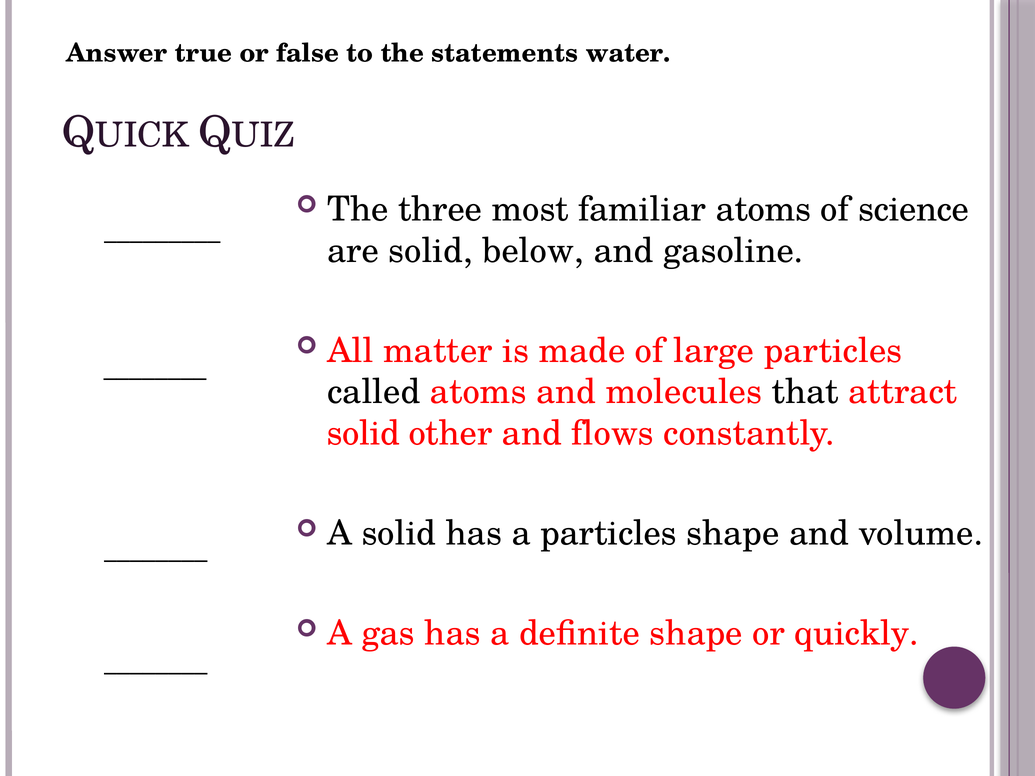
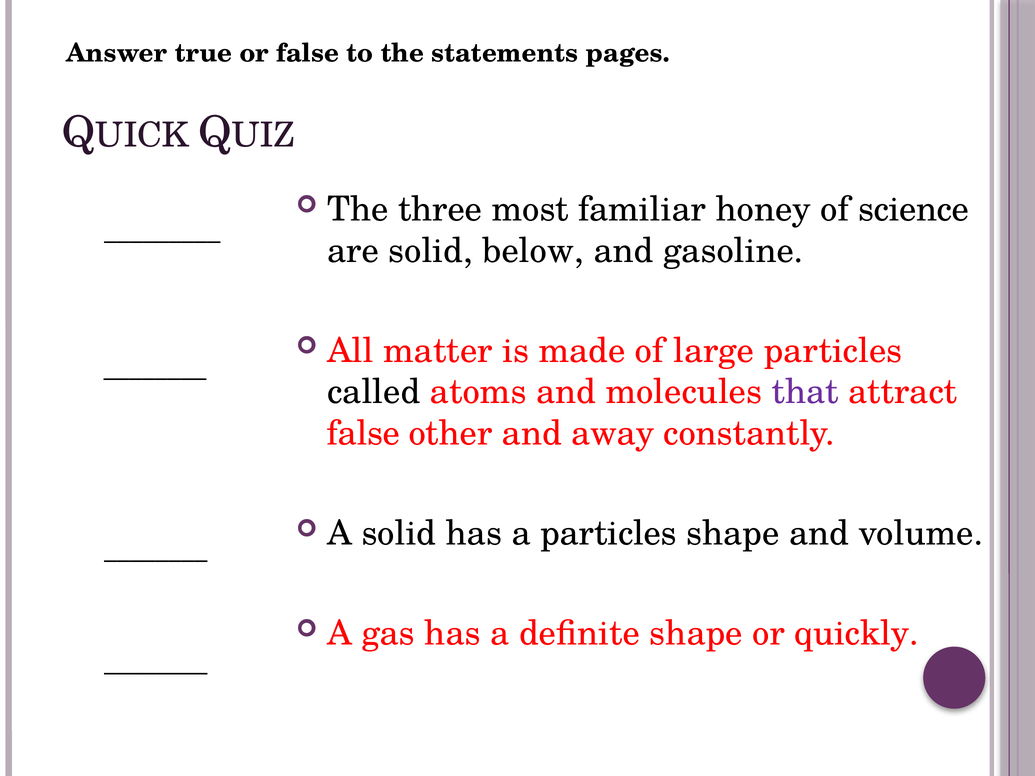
water: water -> pages
familiar atoms: atoms -> honey
that colour: black -> purple
solid at (363, 434): solid -> false
flows: flows -> away
